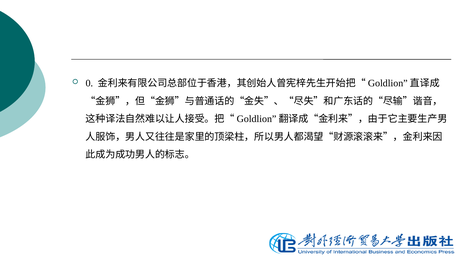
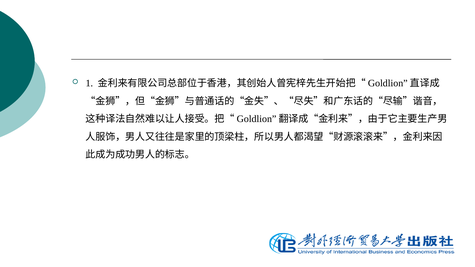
0: 0 -> 1
